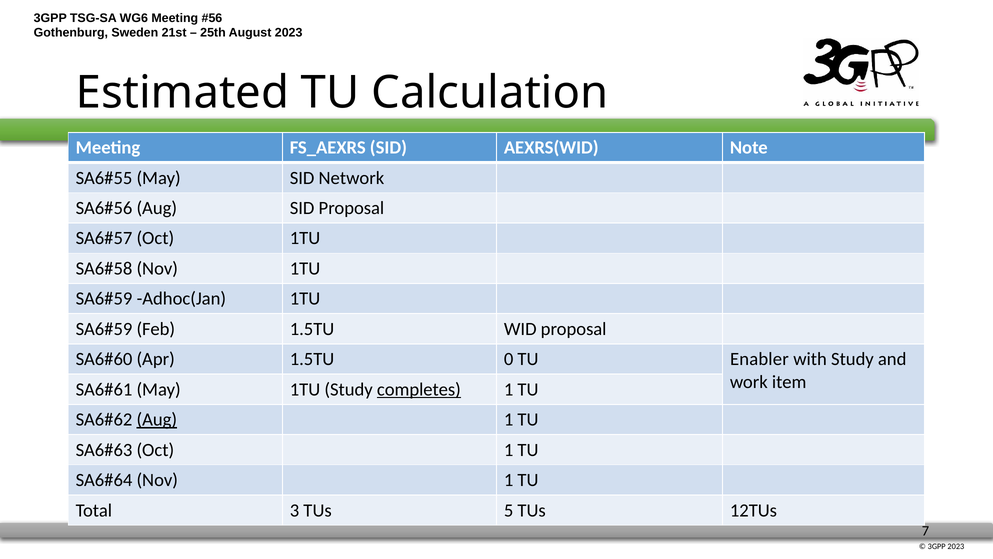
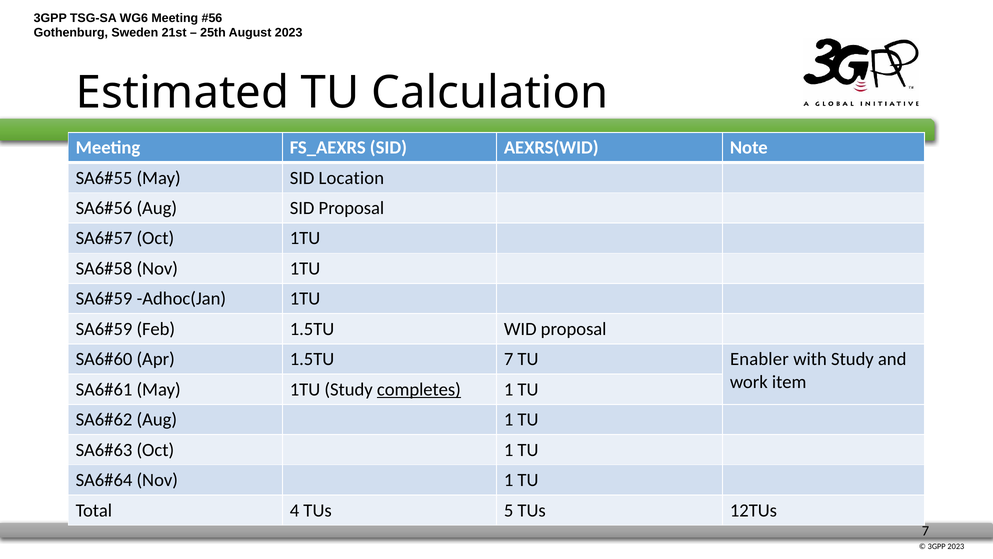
Network: Network -> Location
1.5TU 0: 0 -> 7
Aug at (157, 419) underline: present -> none
3: 3 -> 4
